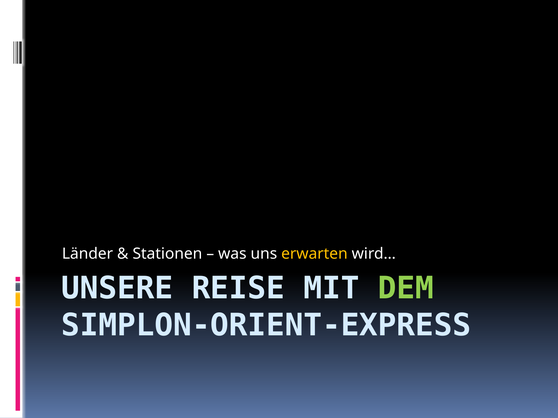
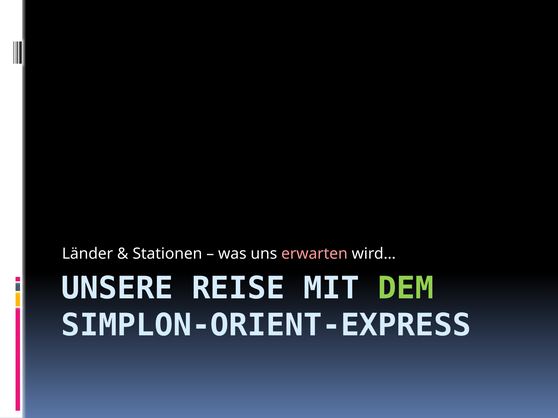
erwarten colour: yellow -> pink
